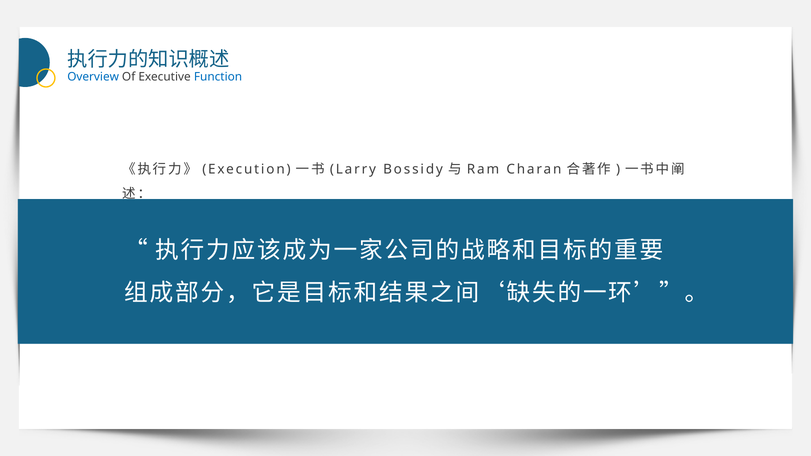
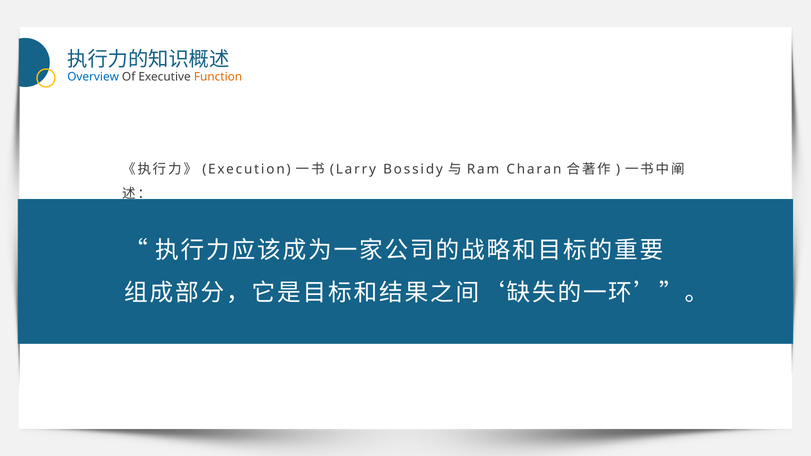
Function colour: blue -> orange
